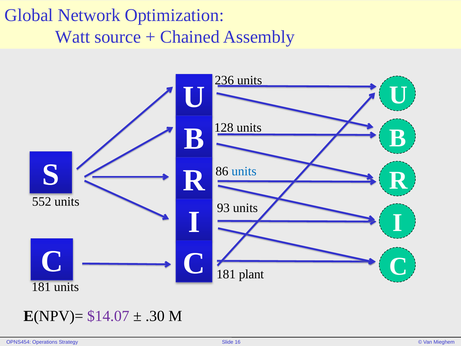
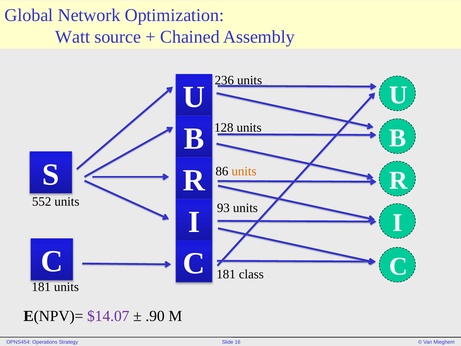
units at (244, 171) colour: blue -> orange
plant: plant -> class
.30: .30 -> .90
